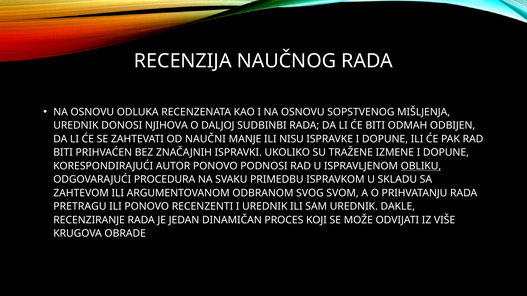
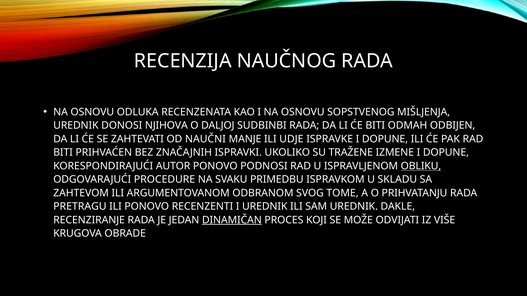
NISU: NISU -> UDJE
PROCEDURA: PROCEDURA -> PROCEDURE
SVOM: SVOM -> TOME
DINAMIČAN underline: none -> present
